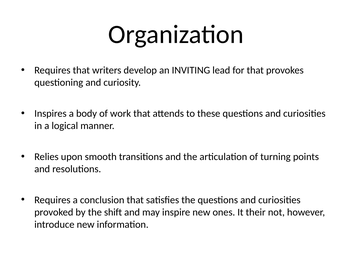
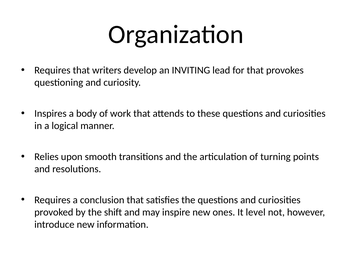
their: their -> level
